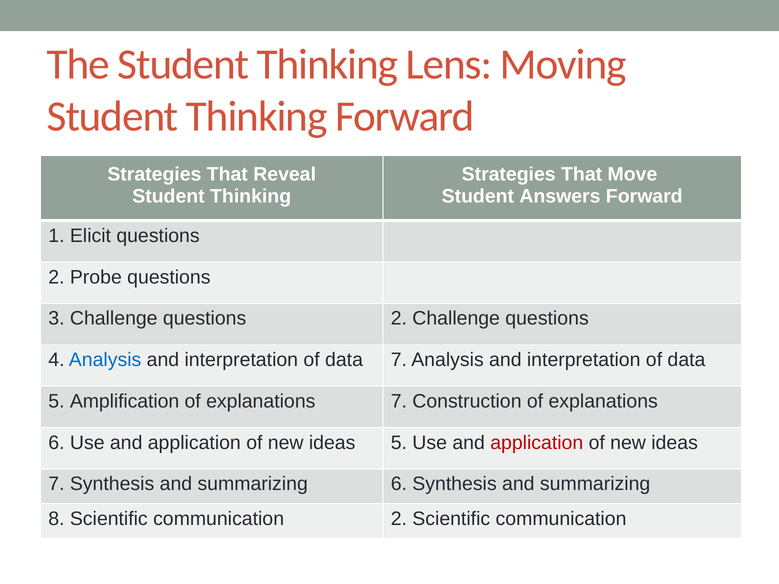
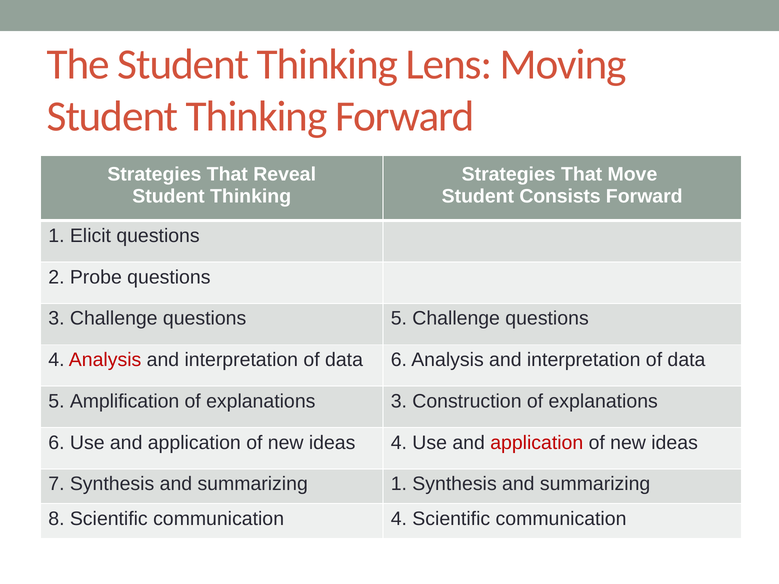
Answers: Answers -> Consists
Challenge questions 2: 2 -> 5
Analysis at (105, 360) colour: blue -> red
data 7: 7 -> 6
explanations 7: 7 -> 3
ideas 5: 5 -> 4
summarizing 6: 6 -> 1
communication 2: 2 -> 4
